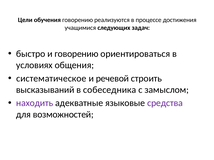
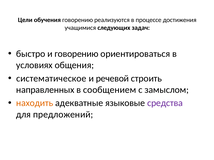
высказываний: высказываний -> направленных
собеседника: собеседника -> сообщением
находить colour: purple -> orange
возможностей: возможностей -> предложений
